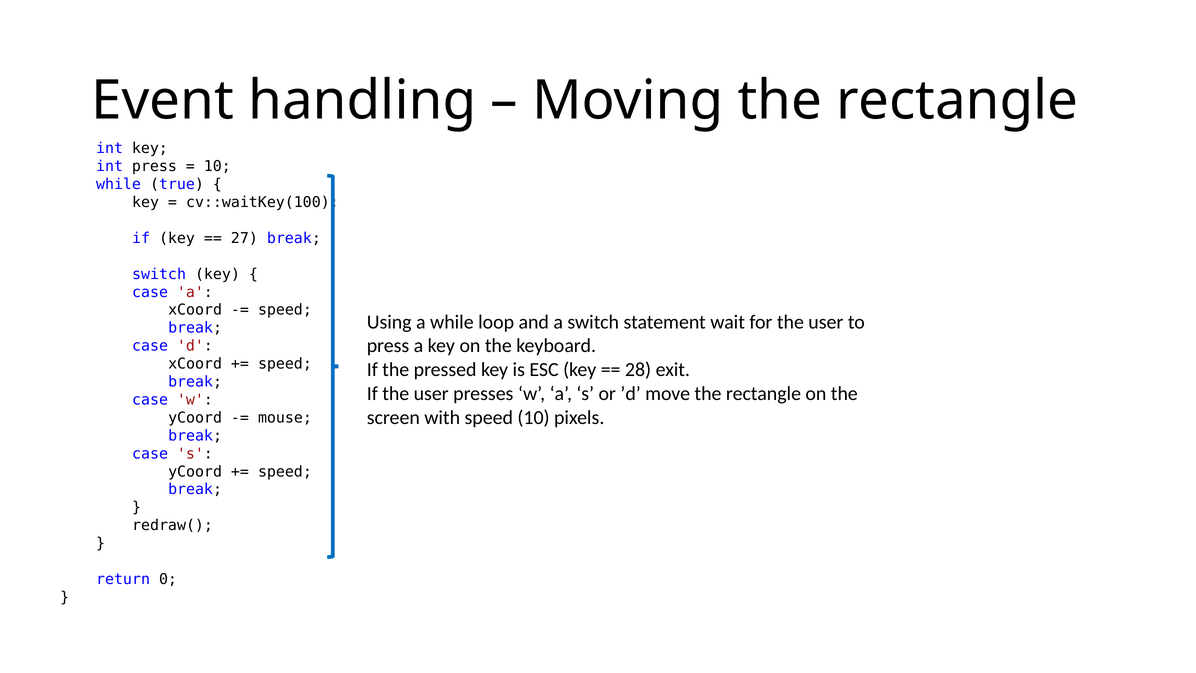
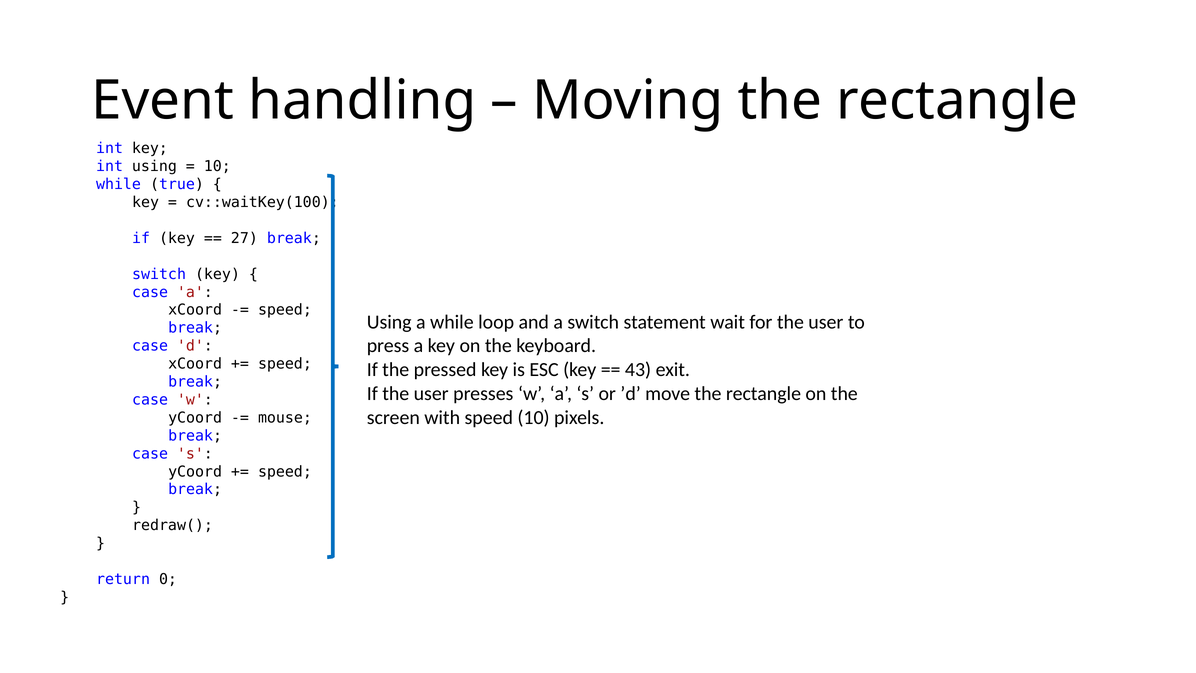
int press: press -> using
28: 28 -> 43
